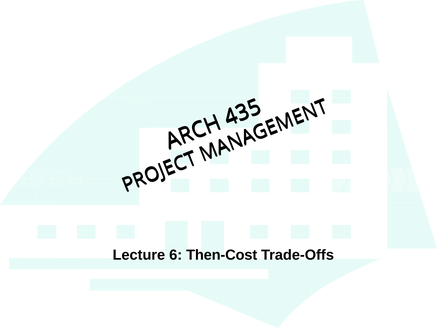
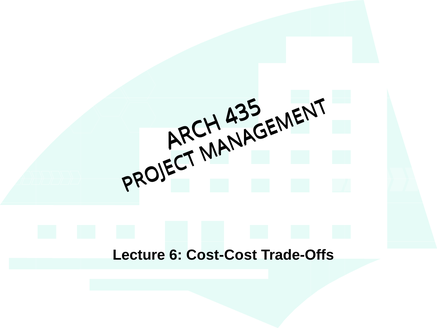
Then-Cost: Then-Cost -> Cost-Cost
